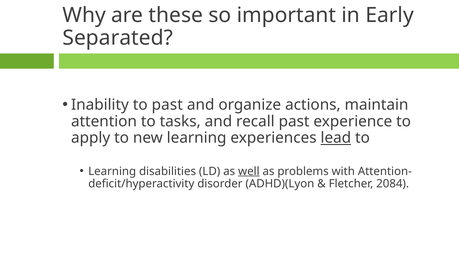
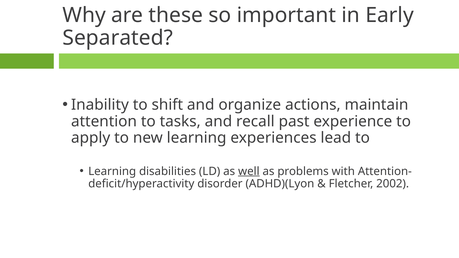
to past: past -> shift
lead underline: present -> none
2084: 2084 -> 2002
